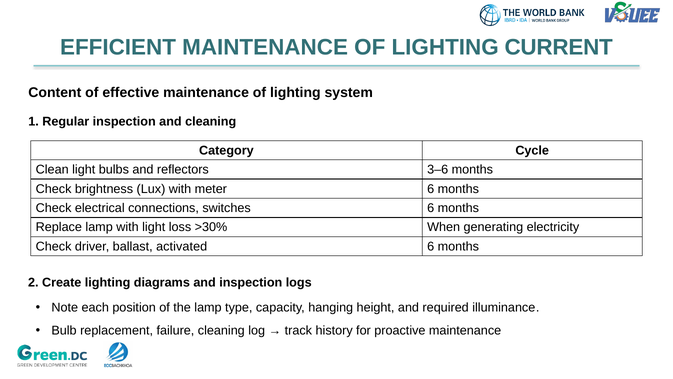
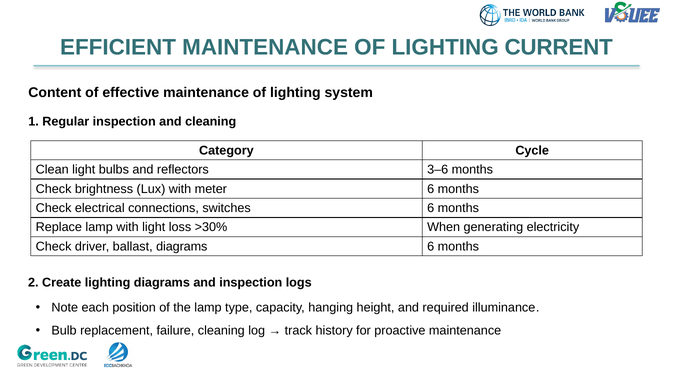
ballast activated: activated -> diagrams
